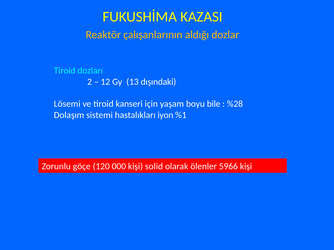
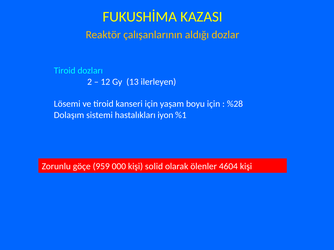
dışındaki: dışındaki -> ilerleyen
boyu bile: bile -> için
120: 120 -> 959
5966: 5966 -> 4604
